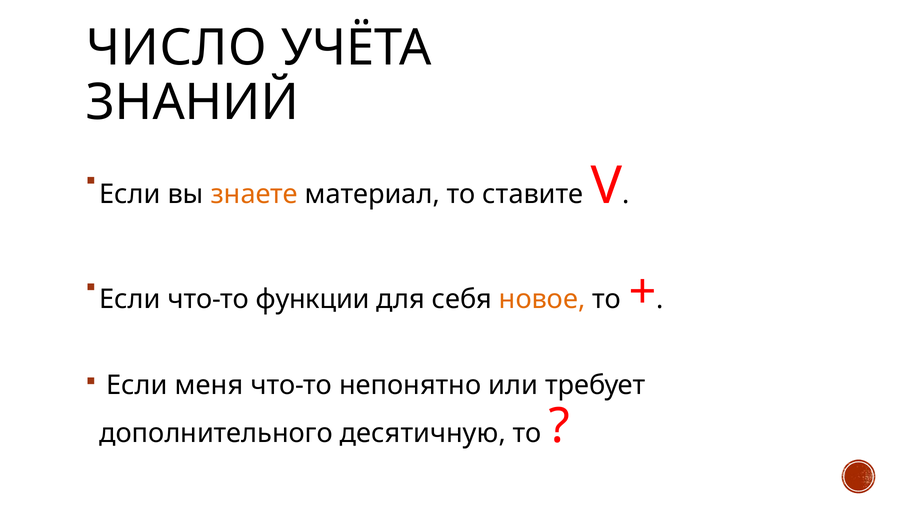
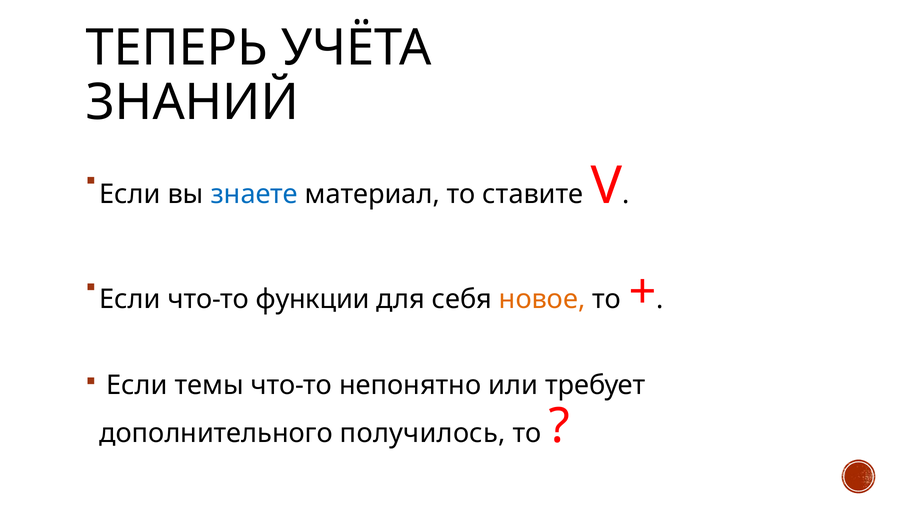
ЧИСЛО: ЧИСЛО -> ТЕПЕРЬ
знаете colour: orange -> blue
меня: меня -> темы
десятичную: десятичную -> получилось
